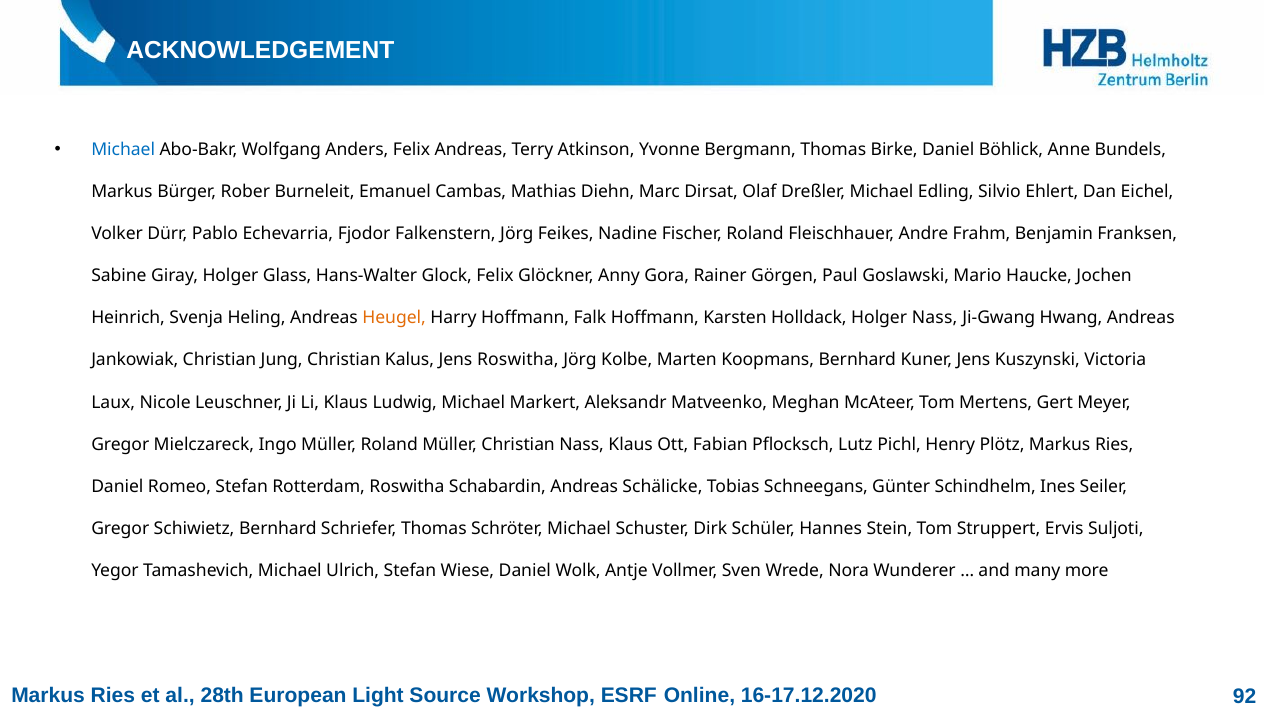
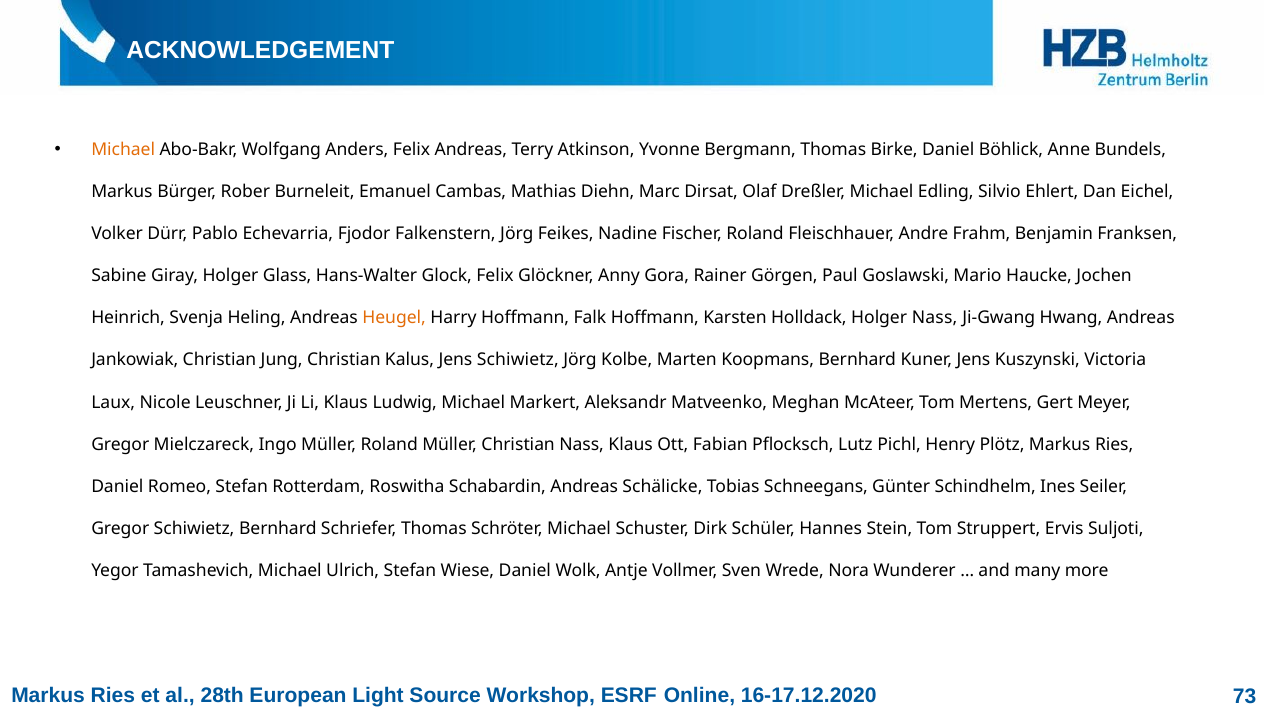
Michael at (123, 149) colour: blue -> orange
Jens Roswitha: Roswitha -> Schiwietz
92: 92 -> 73
